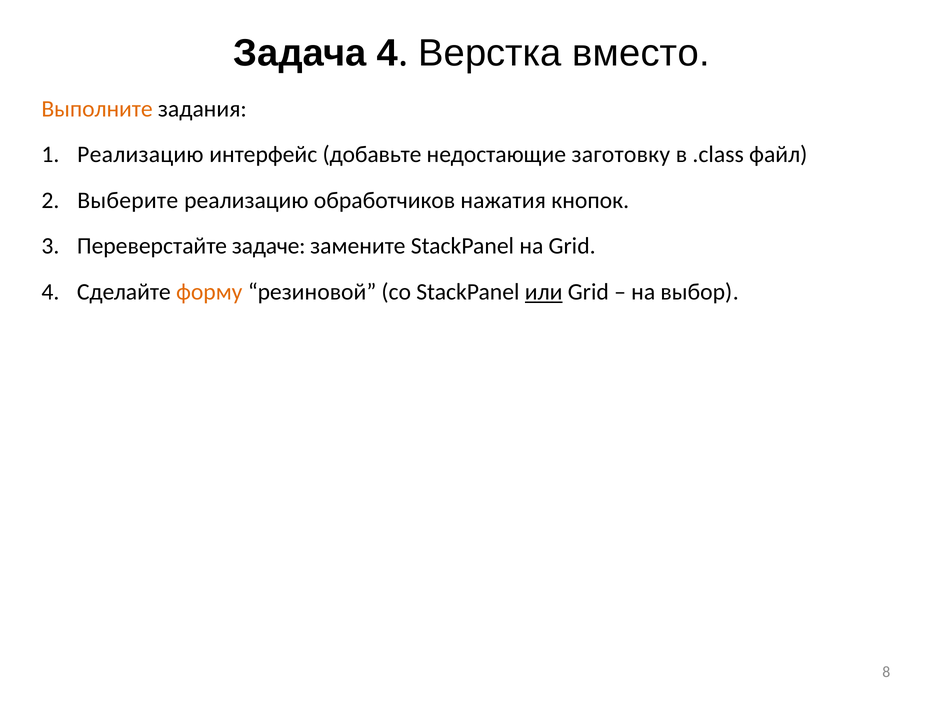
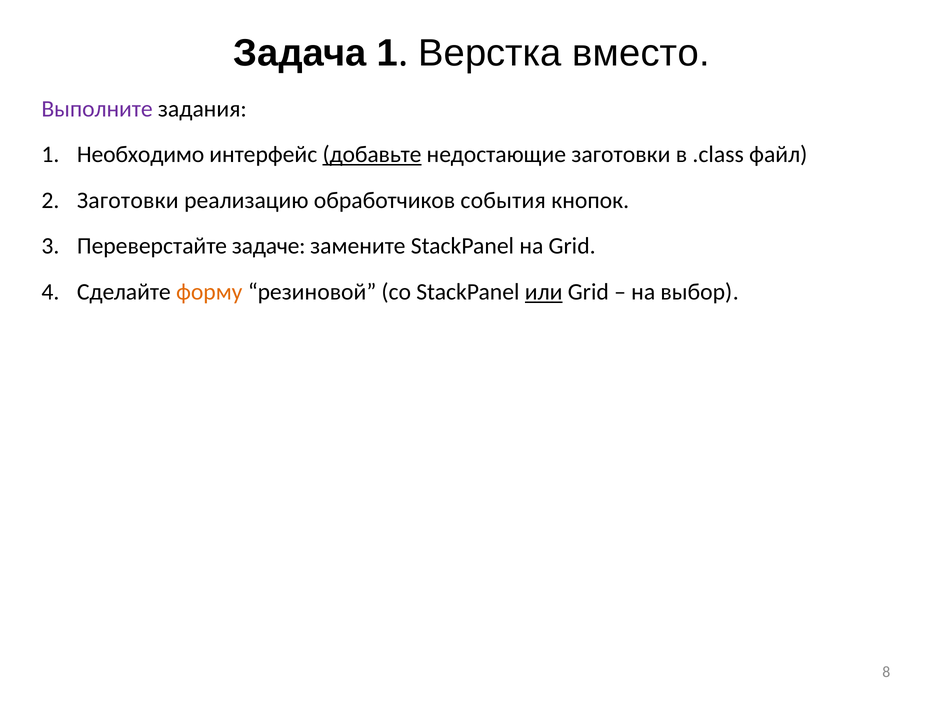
Задача 4: 4 -> 1
Выполните colour: orange -> purple
Реализацию at (140, 155): Реализацию -> Необходимо
добавьте underline: none -> present
недостающие заготовку: заготовку -> заготовки
2 Выберите: Выберите -> Заготовки
нажатия: нажатия -> события
